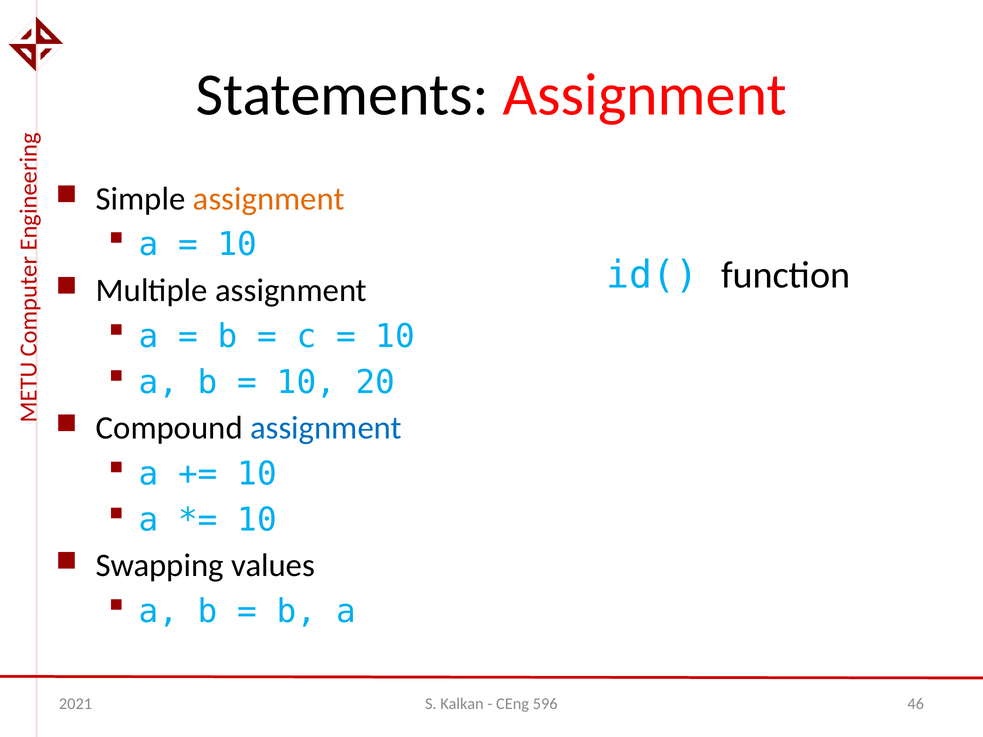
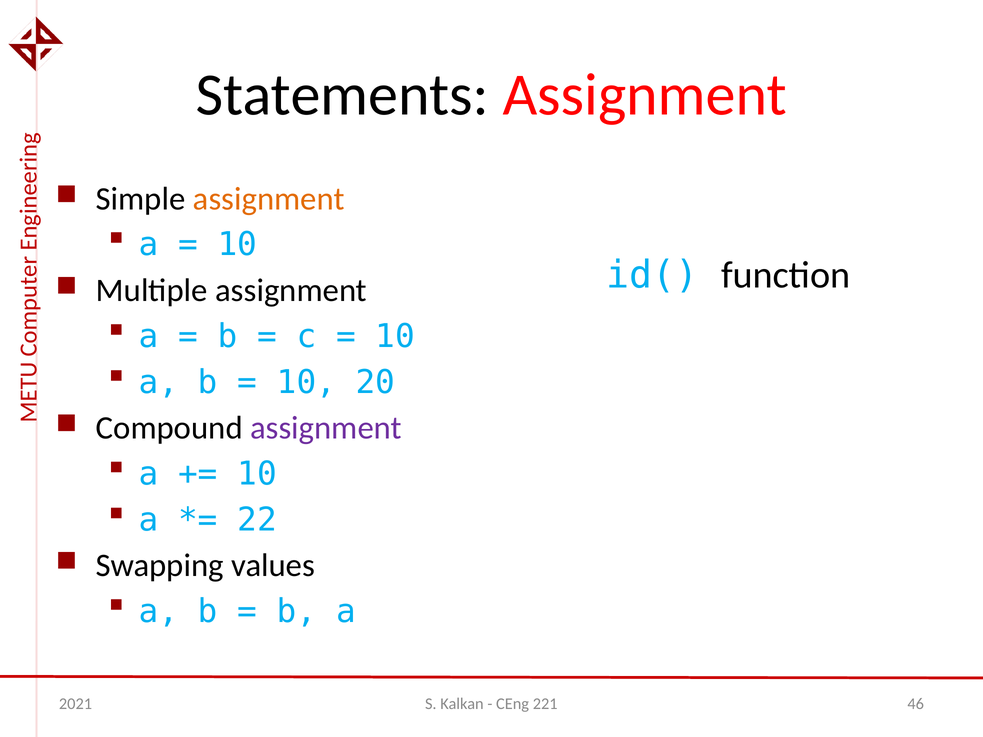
assignment at (326, 428) colour: blue -> purple
10 at (257, 520): 10 -> 22
596: 596 -> 221
